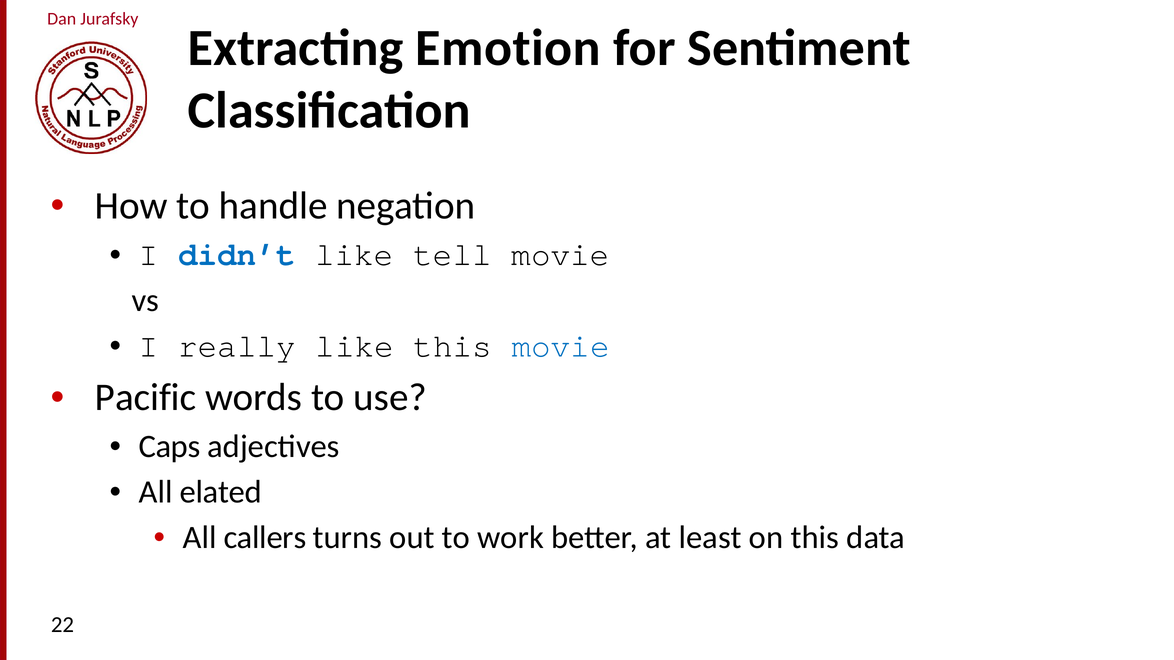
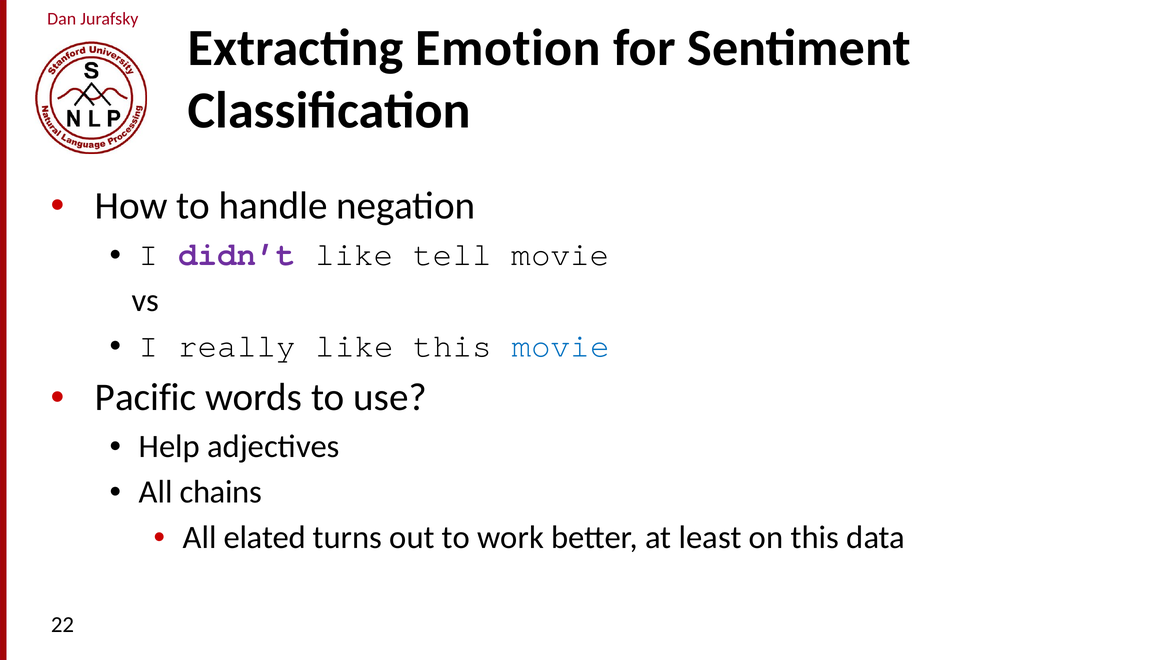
didn’t colour: blue -> purple
Caps: Caps -> Help
elated: elated -> chains
callers: callers -> elated
